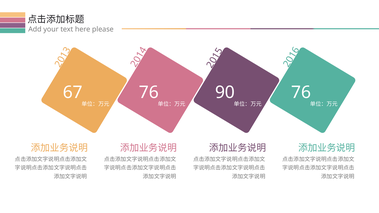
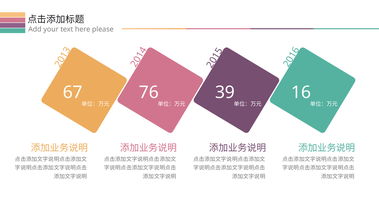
90: 90 -> 39
76 at (301, 92): 76 -> 16
